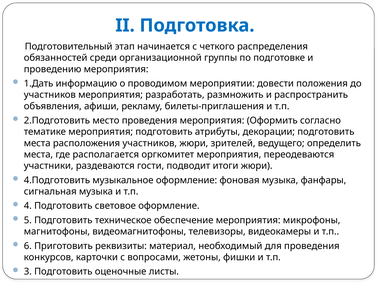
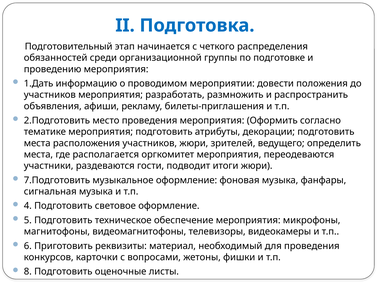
4.Подготовить: 4.Подготовить -> 7.Подготовить
3: 3 -> 8
